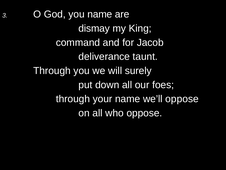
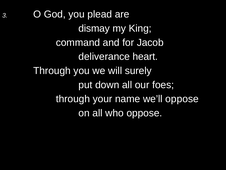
you name: name -> plead
taunt: taunt -> heart
